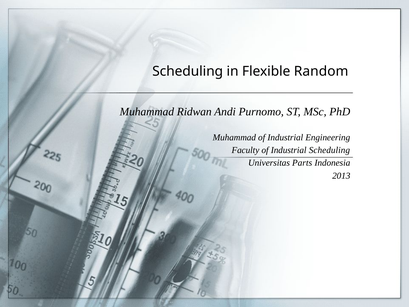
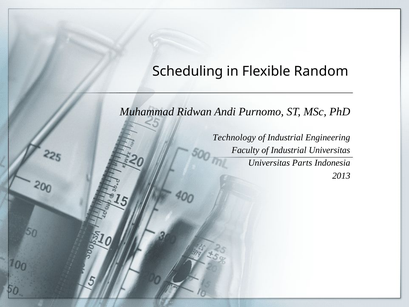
Muhammad at (234, 137): Muhammad -> Technology
Industrial Scheduling: Scheduling -> Universitas
